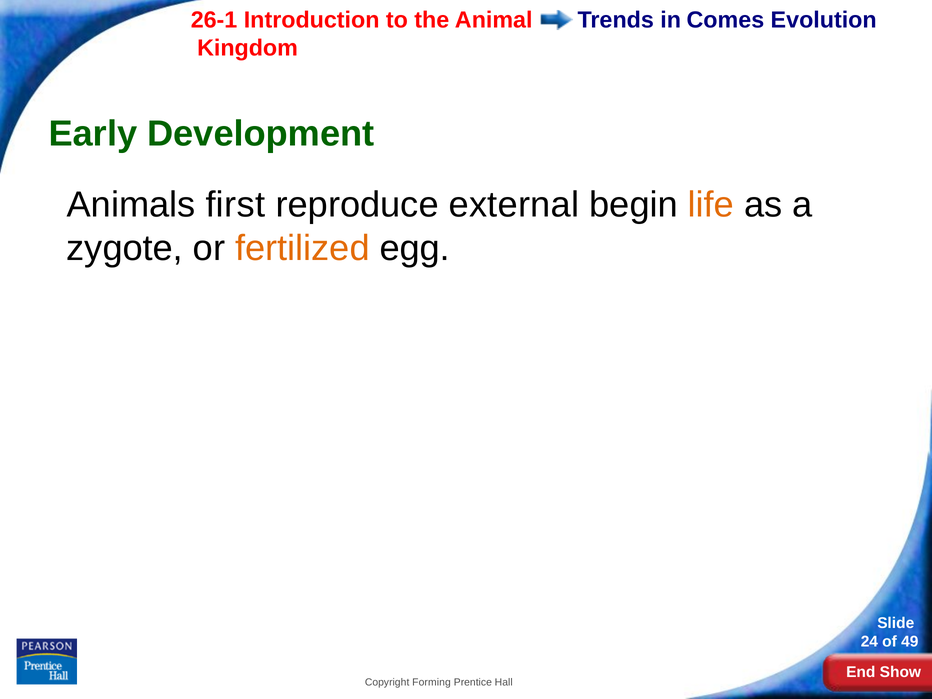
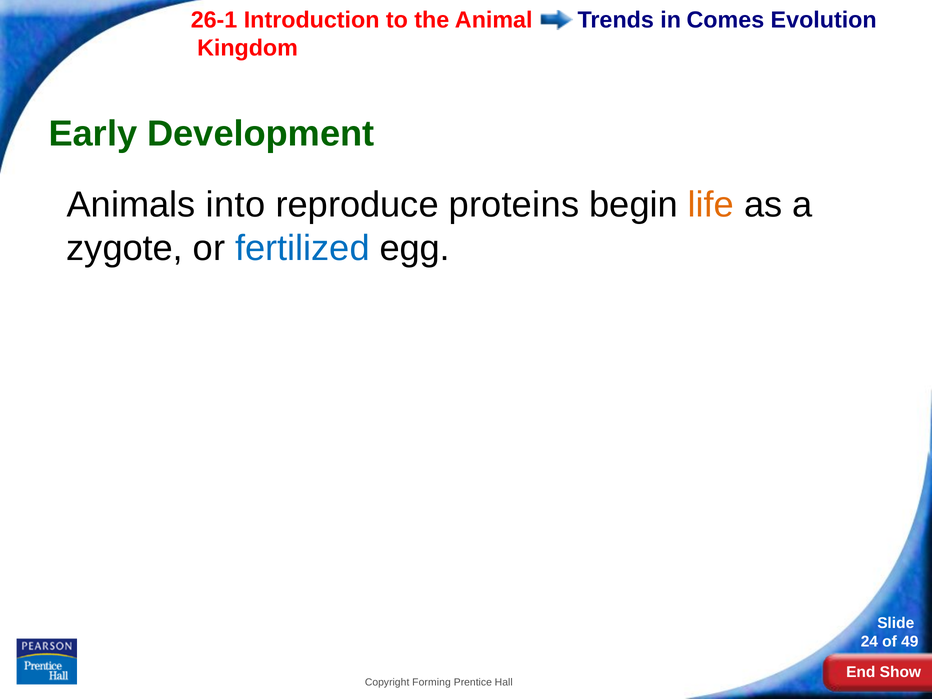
first: first -> into
external: external -> proteins
fertilized colour: orange -> blue
